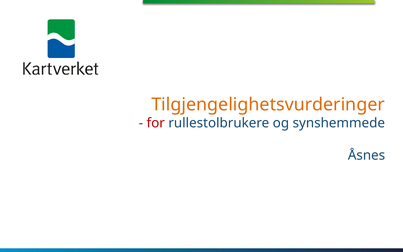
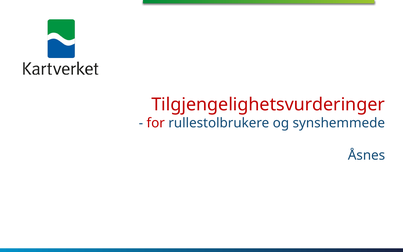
Tilgjengelighetsvurderinger colour: orange -> red
